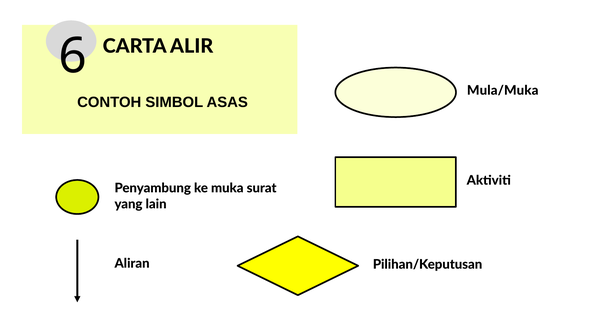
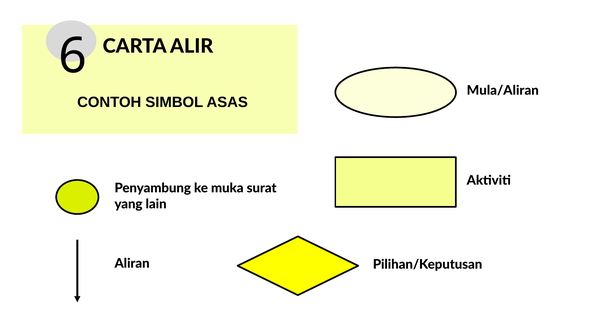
Mula/Muka: Mula/Muka -> Mula/Aliran
